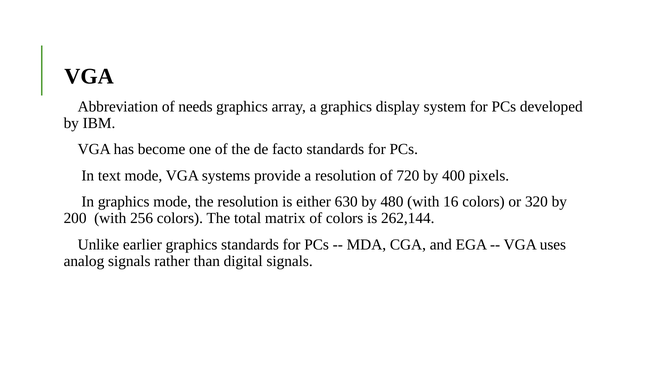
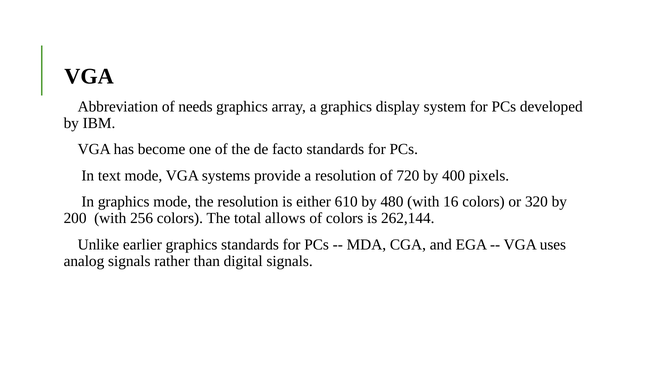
630: 630 -> 610
matrix: matrix -> allows
